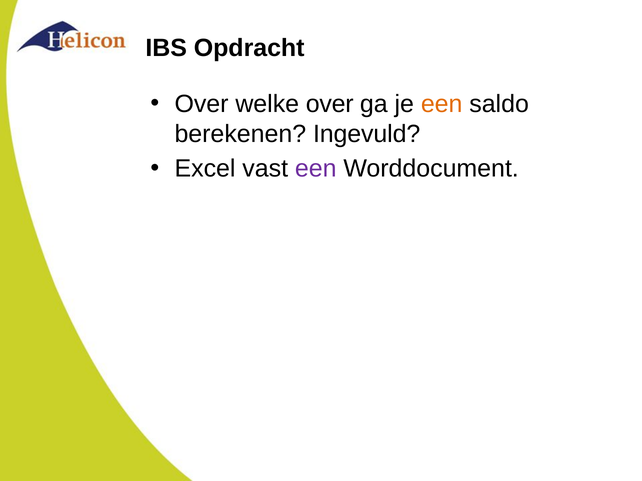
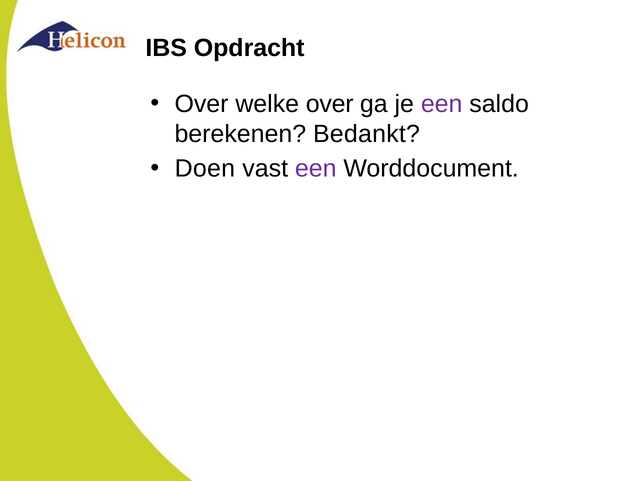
een at (442, 104) colour: orange -> purple
Ingevuld: Ingevuld -> Bedankt
Excel: Excel -> Doen
